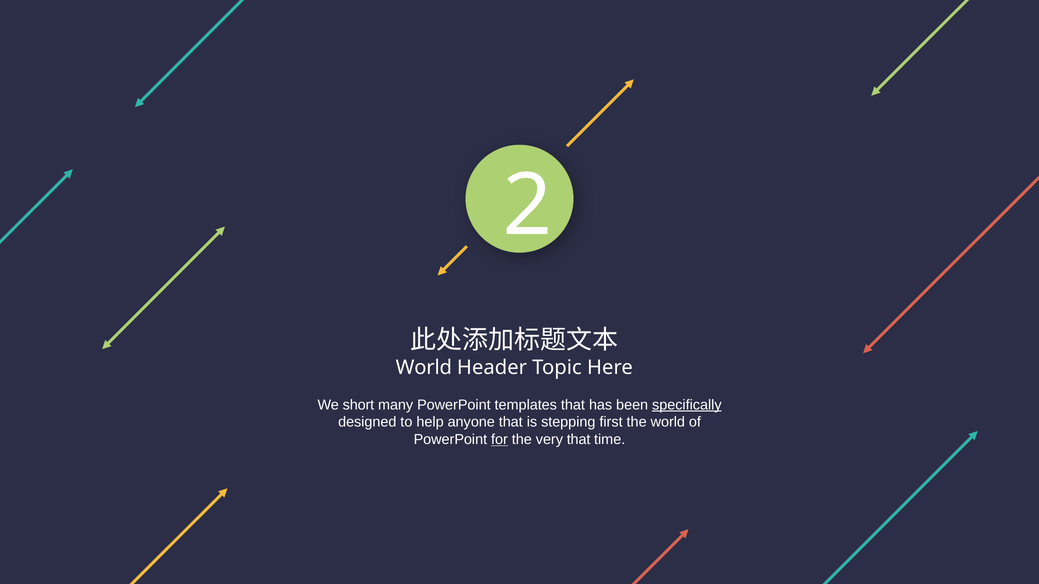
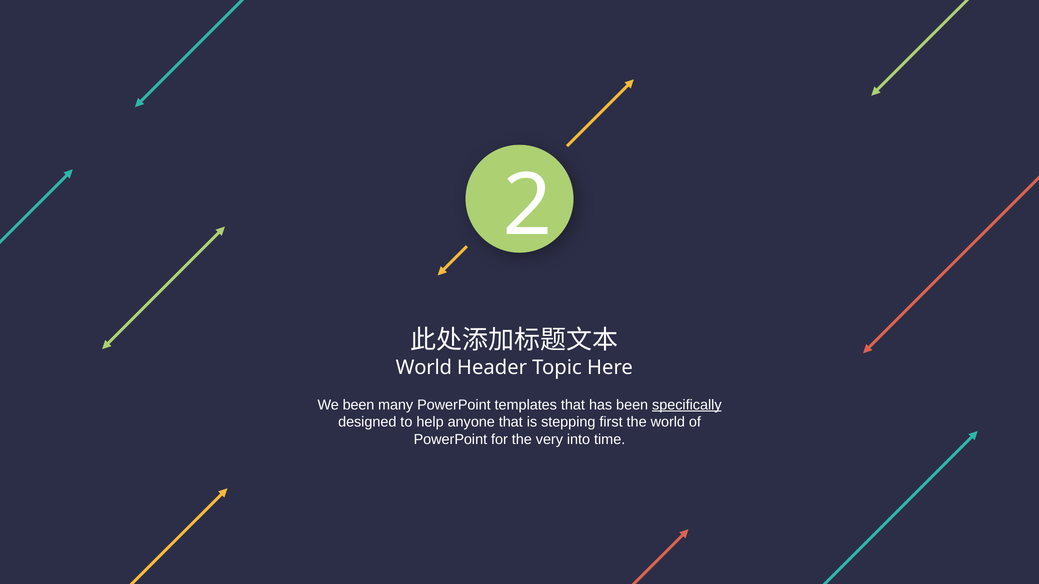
We short: short -> been
for underline: present -> none
very that: that -> into
